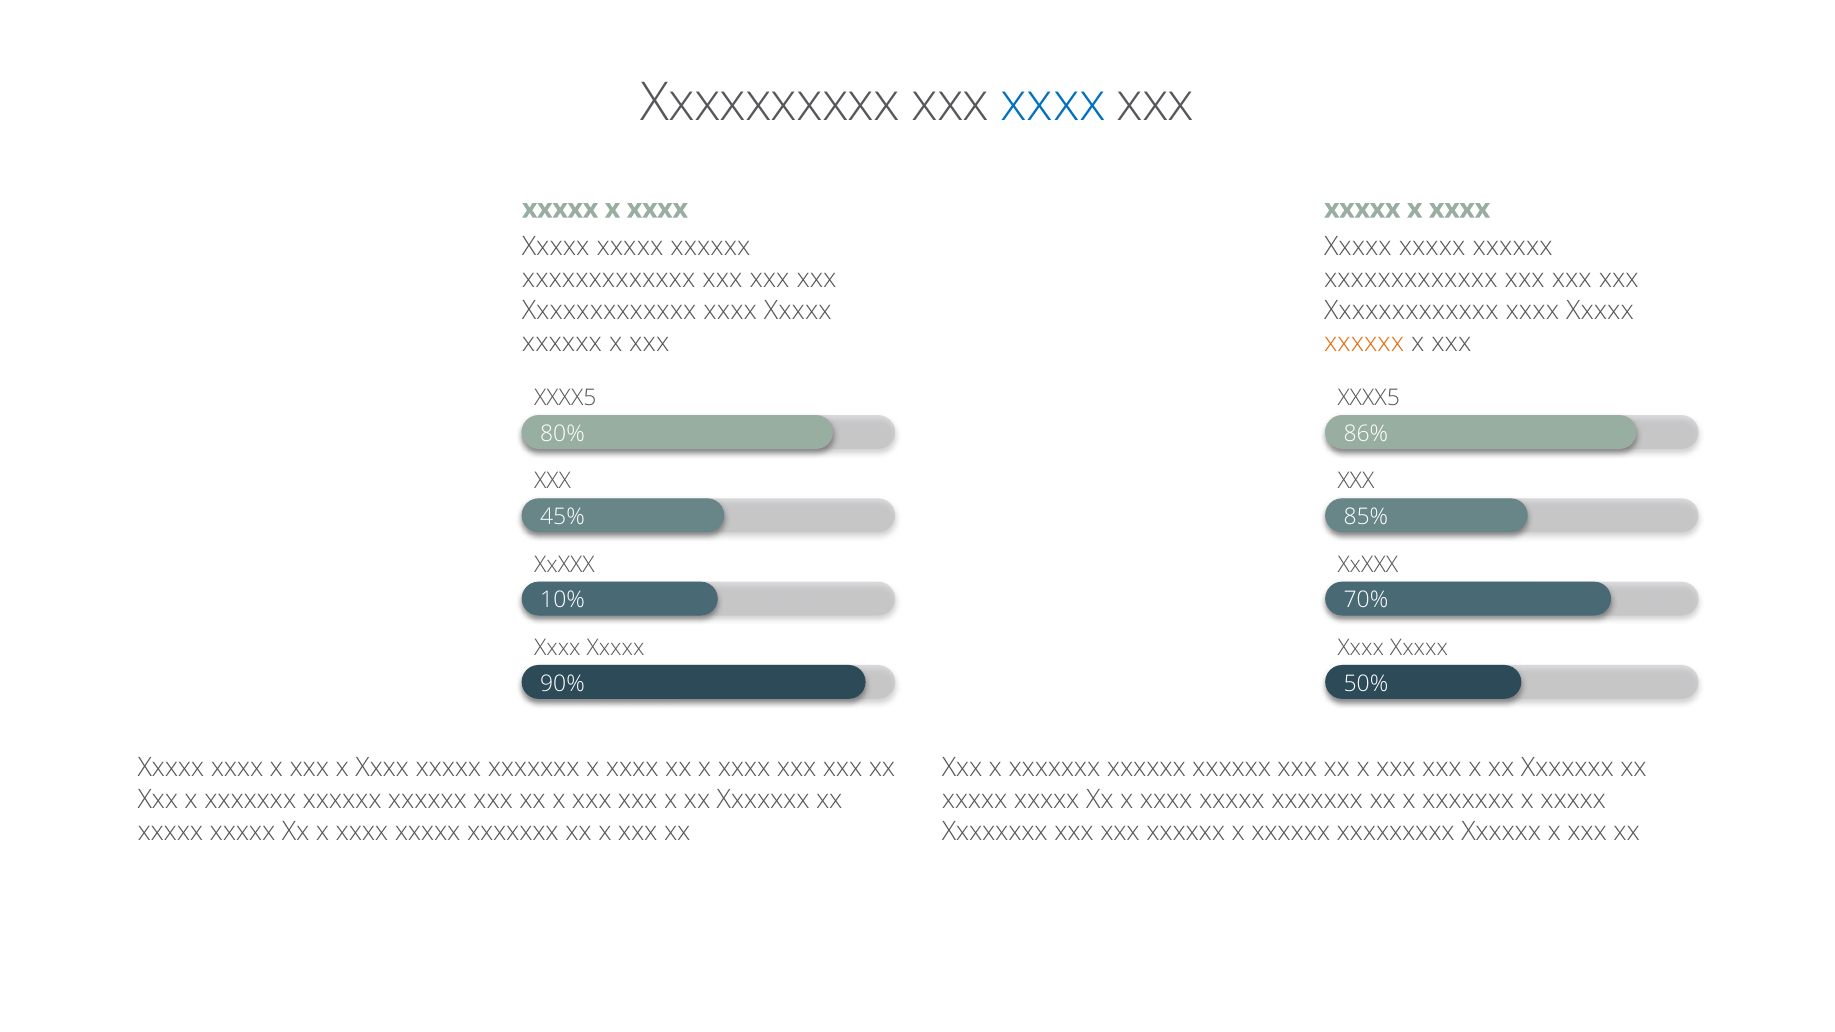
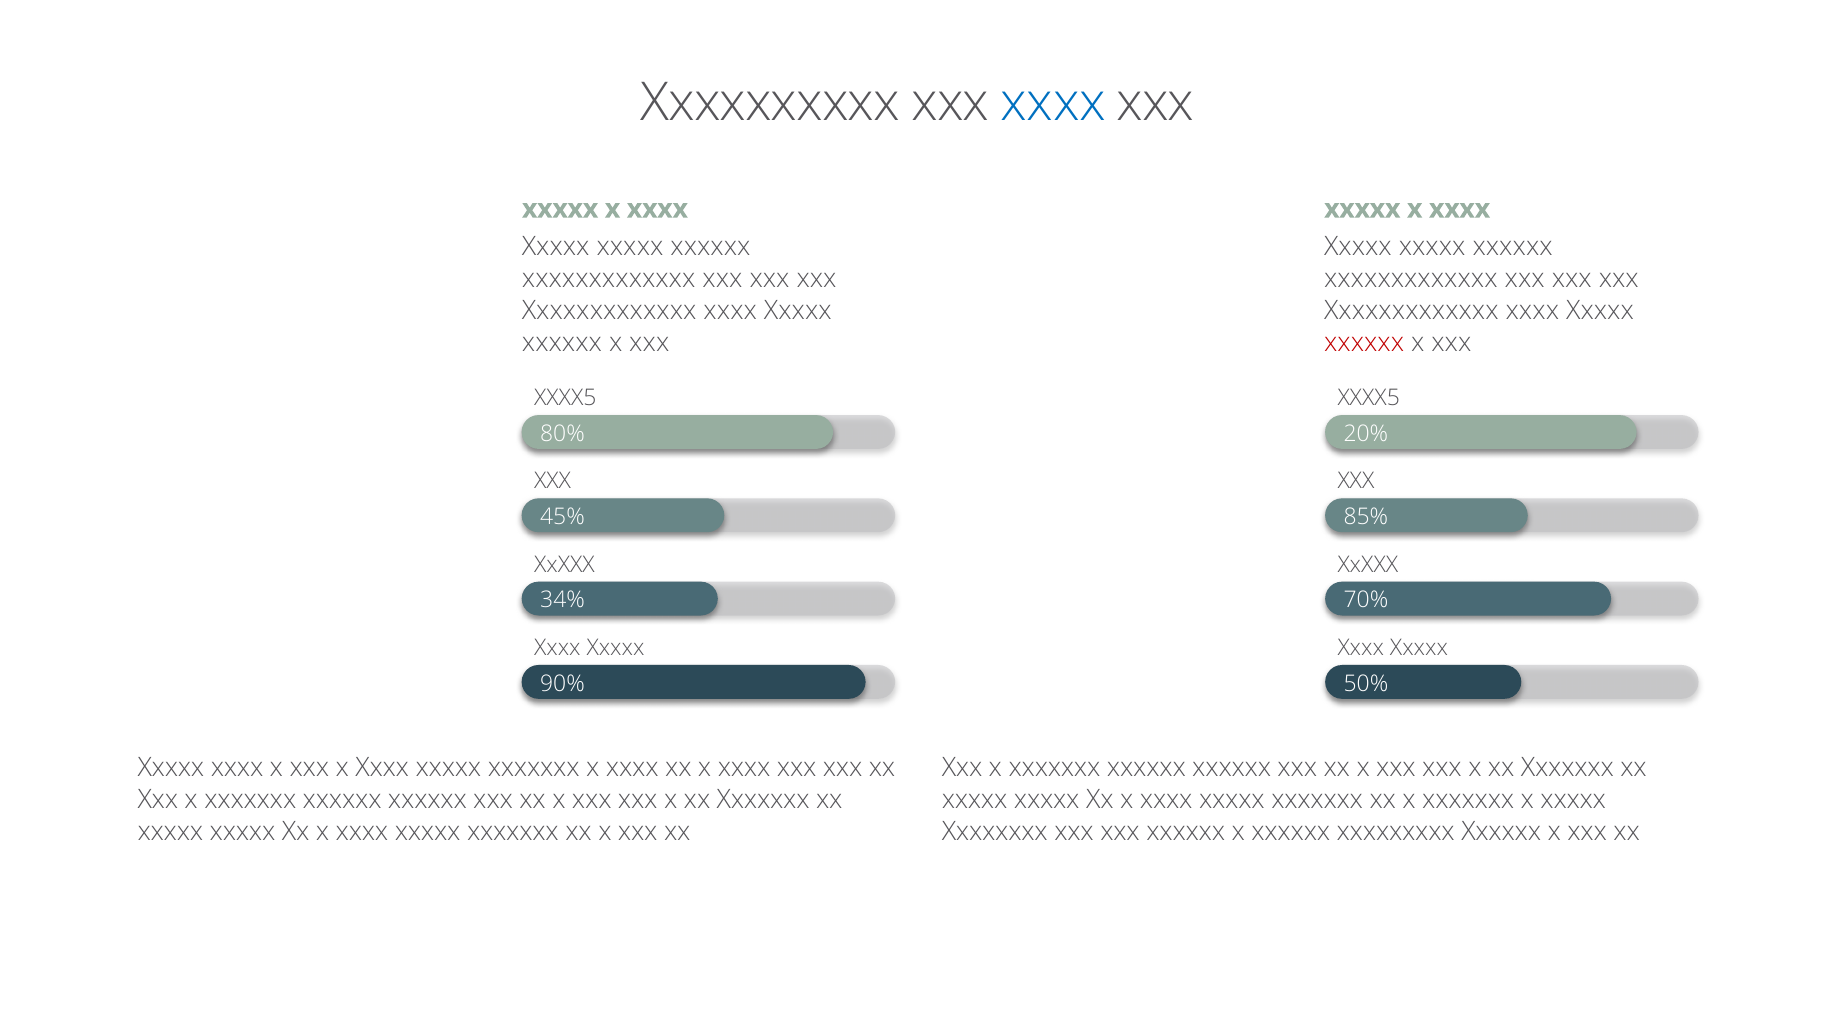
xxxxxx at (1364, 343) colour: orange -> red
86%: 86% -> 20%
10%: 10% -> 34%
